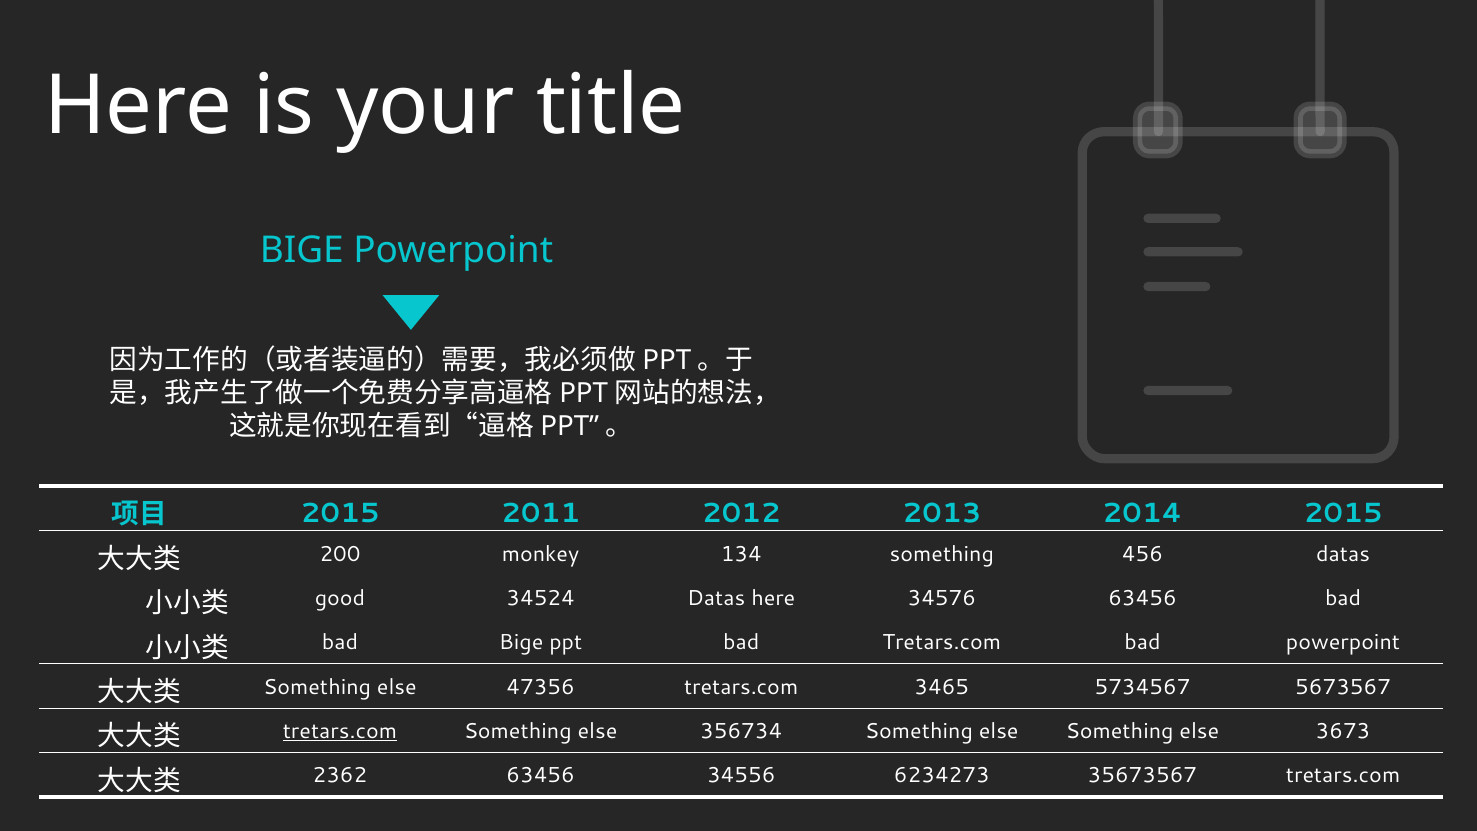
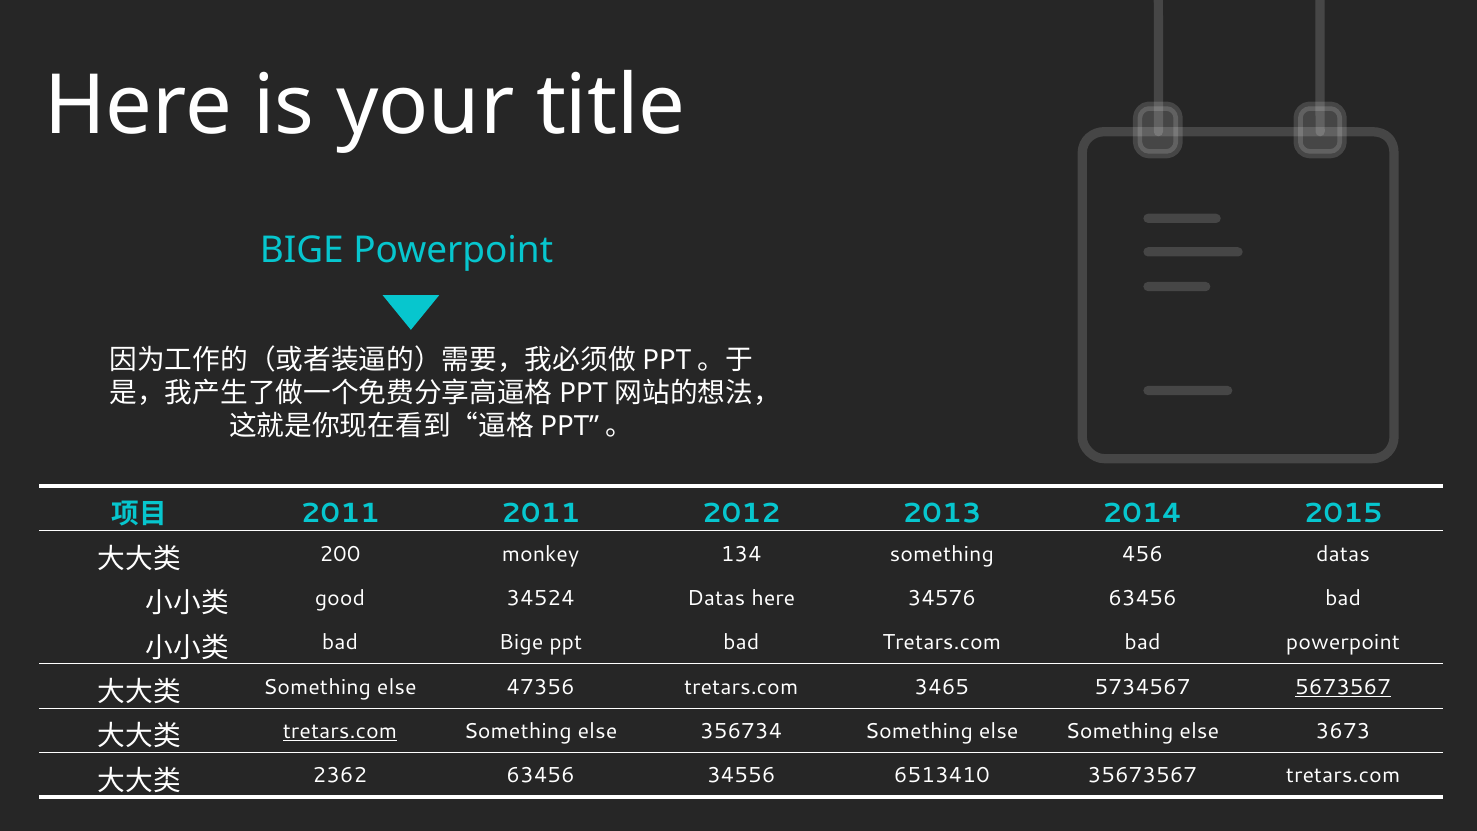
2015 at (340, 513): 2015 -> 2011
5673567 underline: none -> present
6234273: 6234273 -> 6513410
